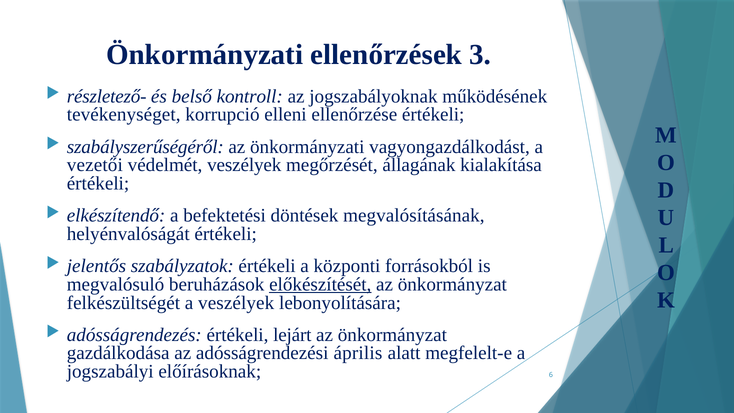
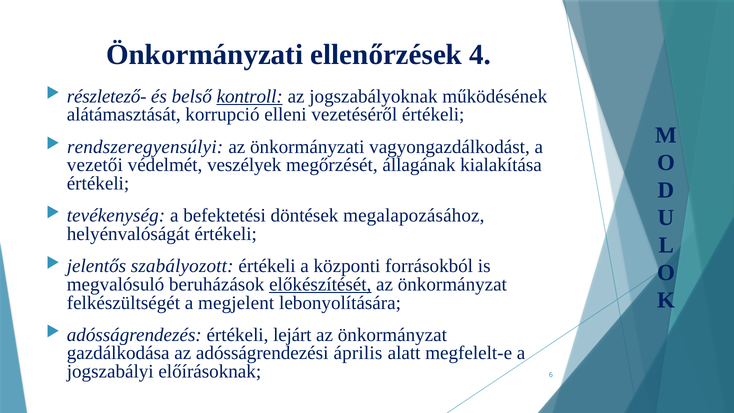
3: 3 -> 4
kontroll underline: none -> present
tevékenységet: tevékenységet -> alátámasztását
ellenőrzése: ellenőrzése -> vezetéséről
szabályszerűségéről: szabályszerűségéről -> rendszeregyensúlyi
elkészítendő: elkészítendő -> tevékenység
megvalósításának: megvalósításának -> megalapozásához
szabályzatok: szabályzatok -> szabályozott
a veszélyek: veszélyek -> megjelent
